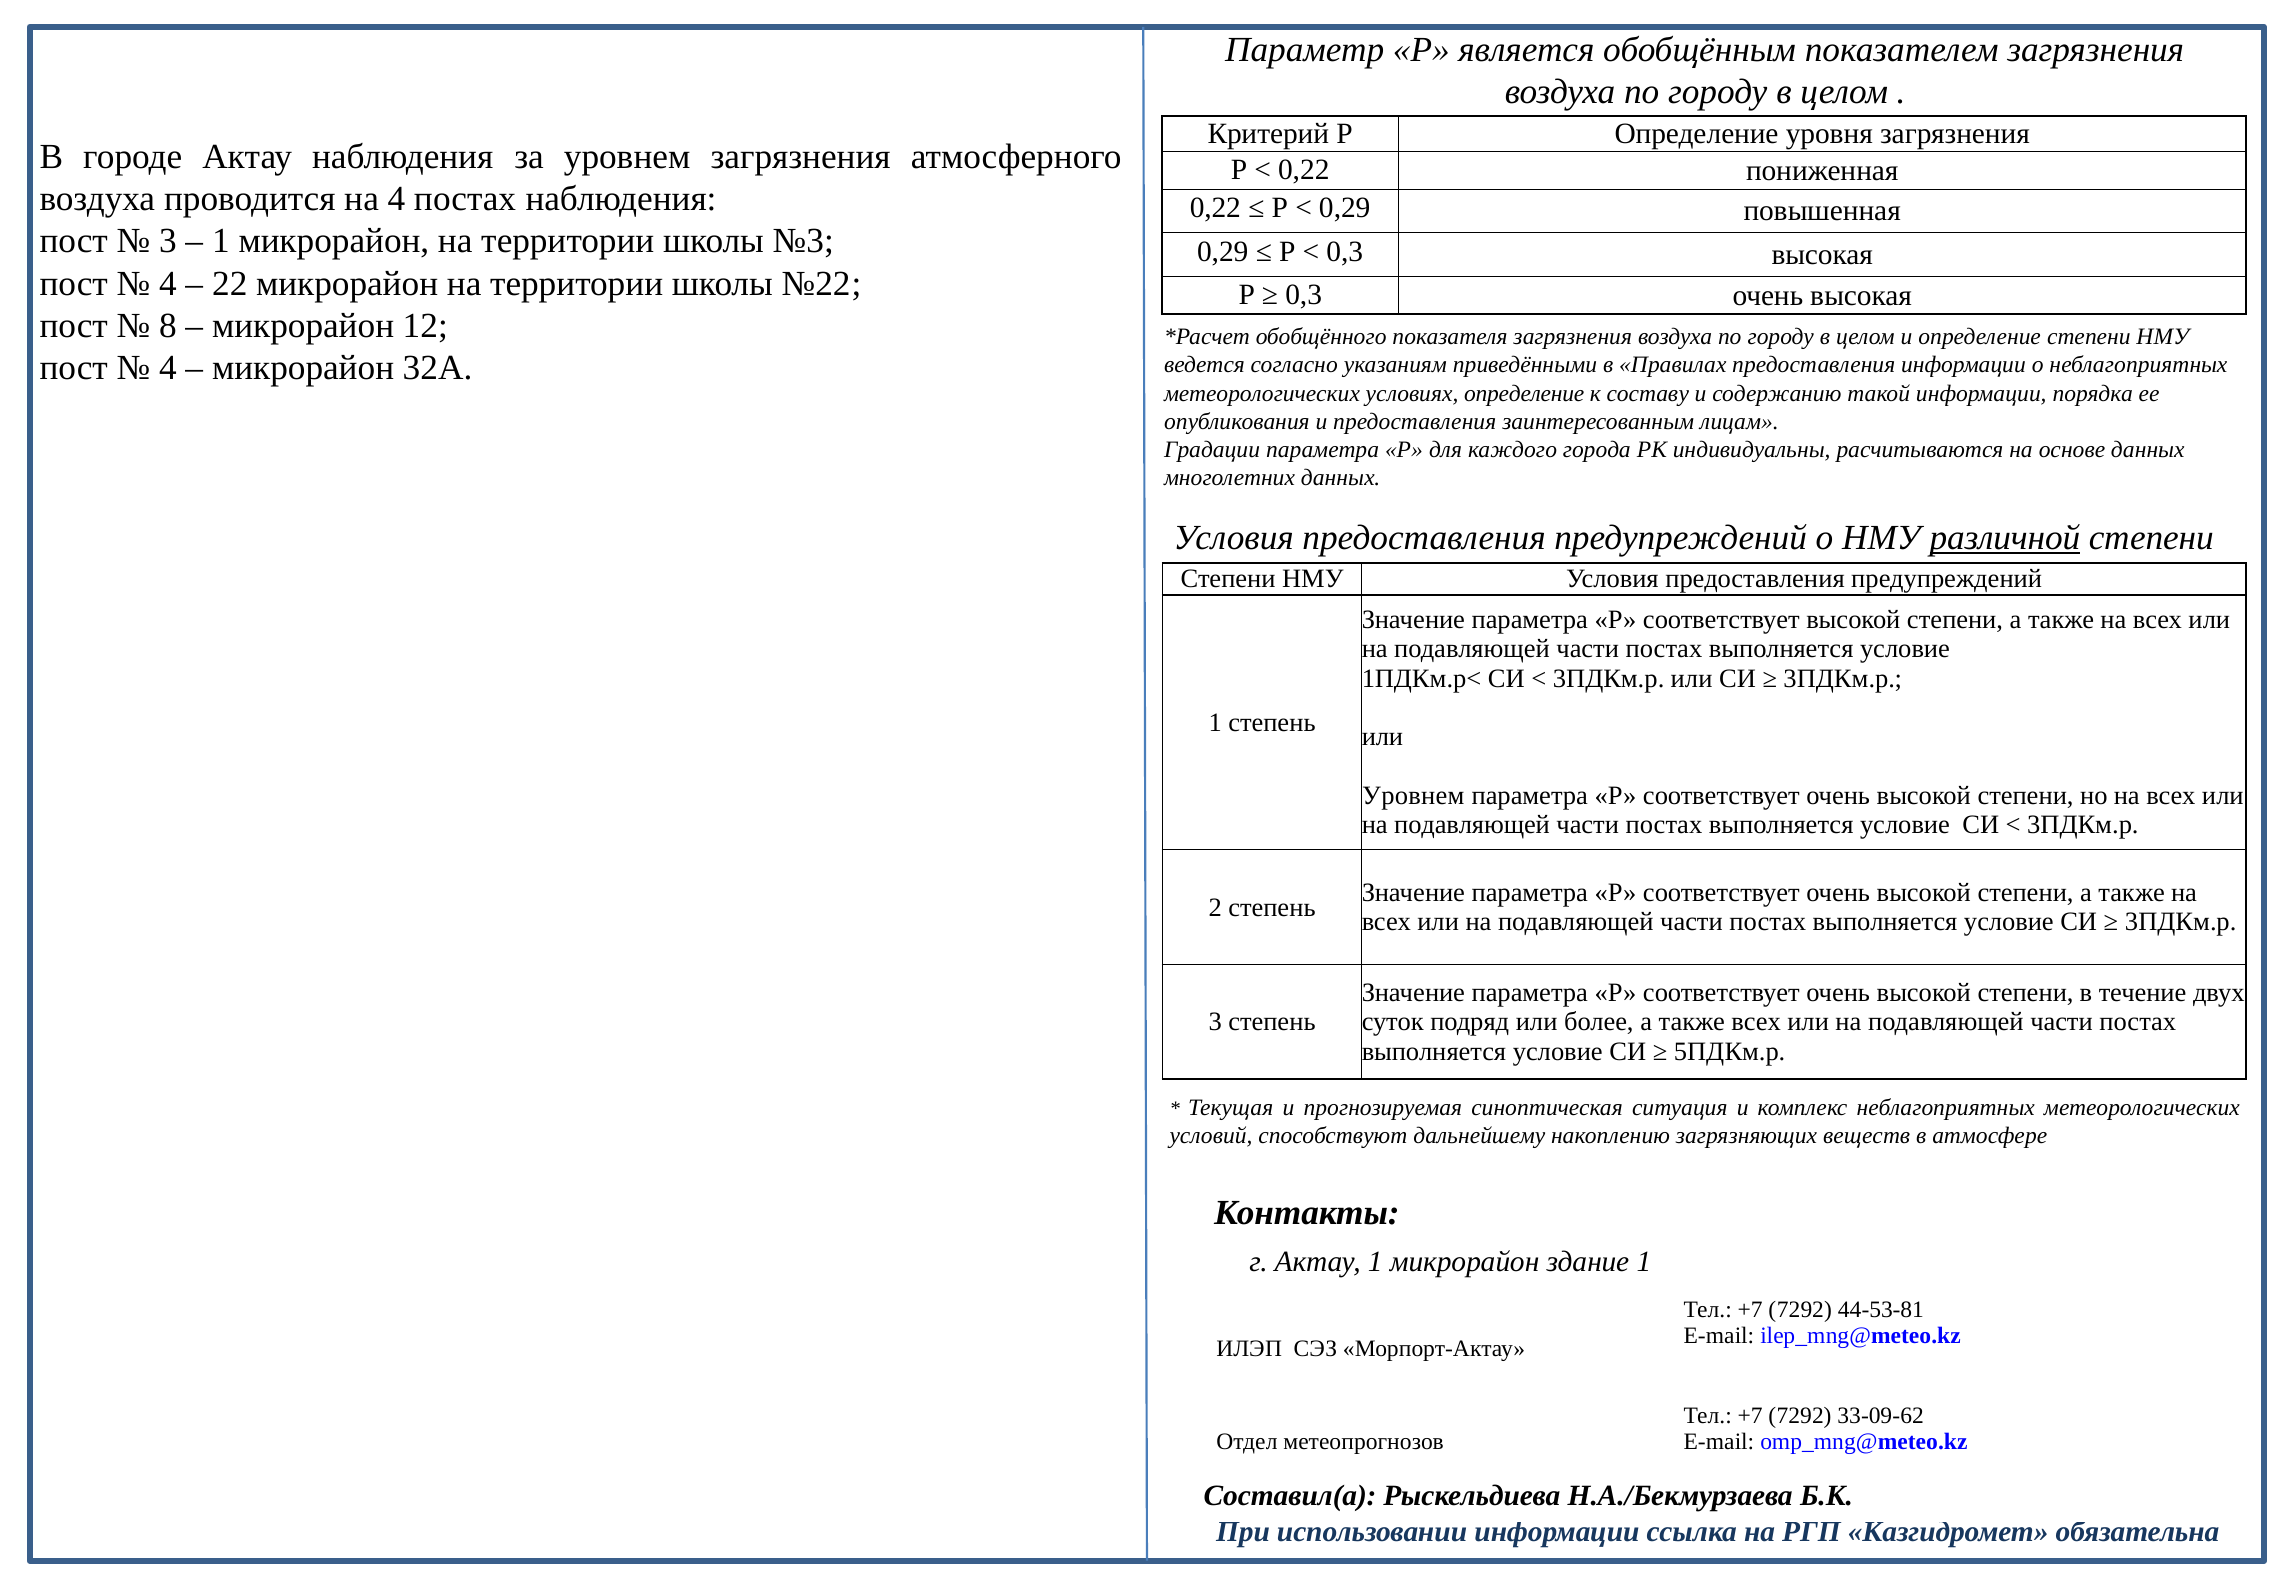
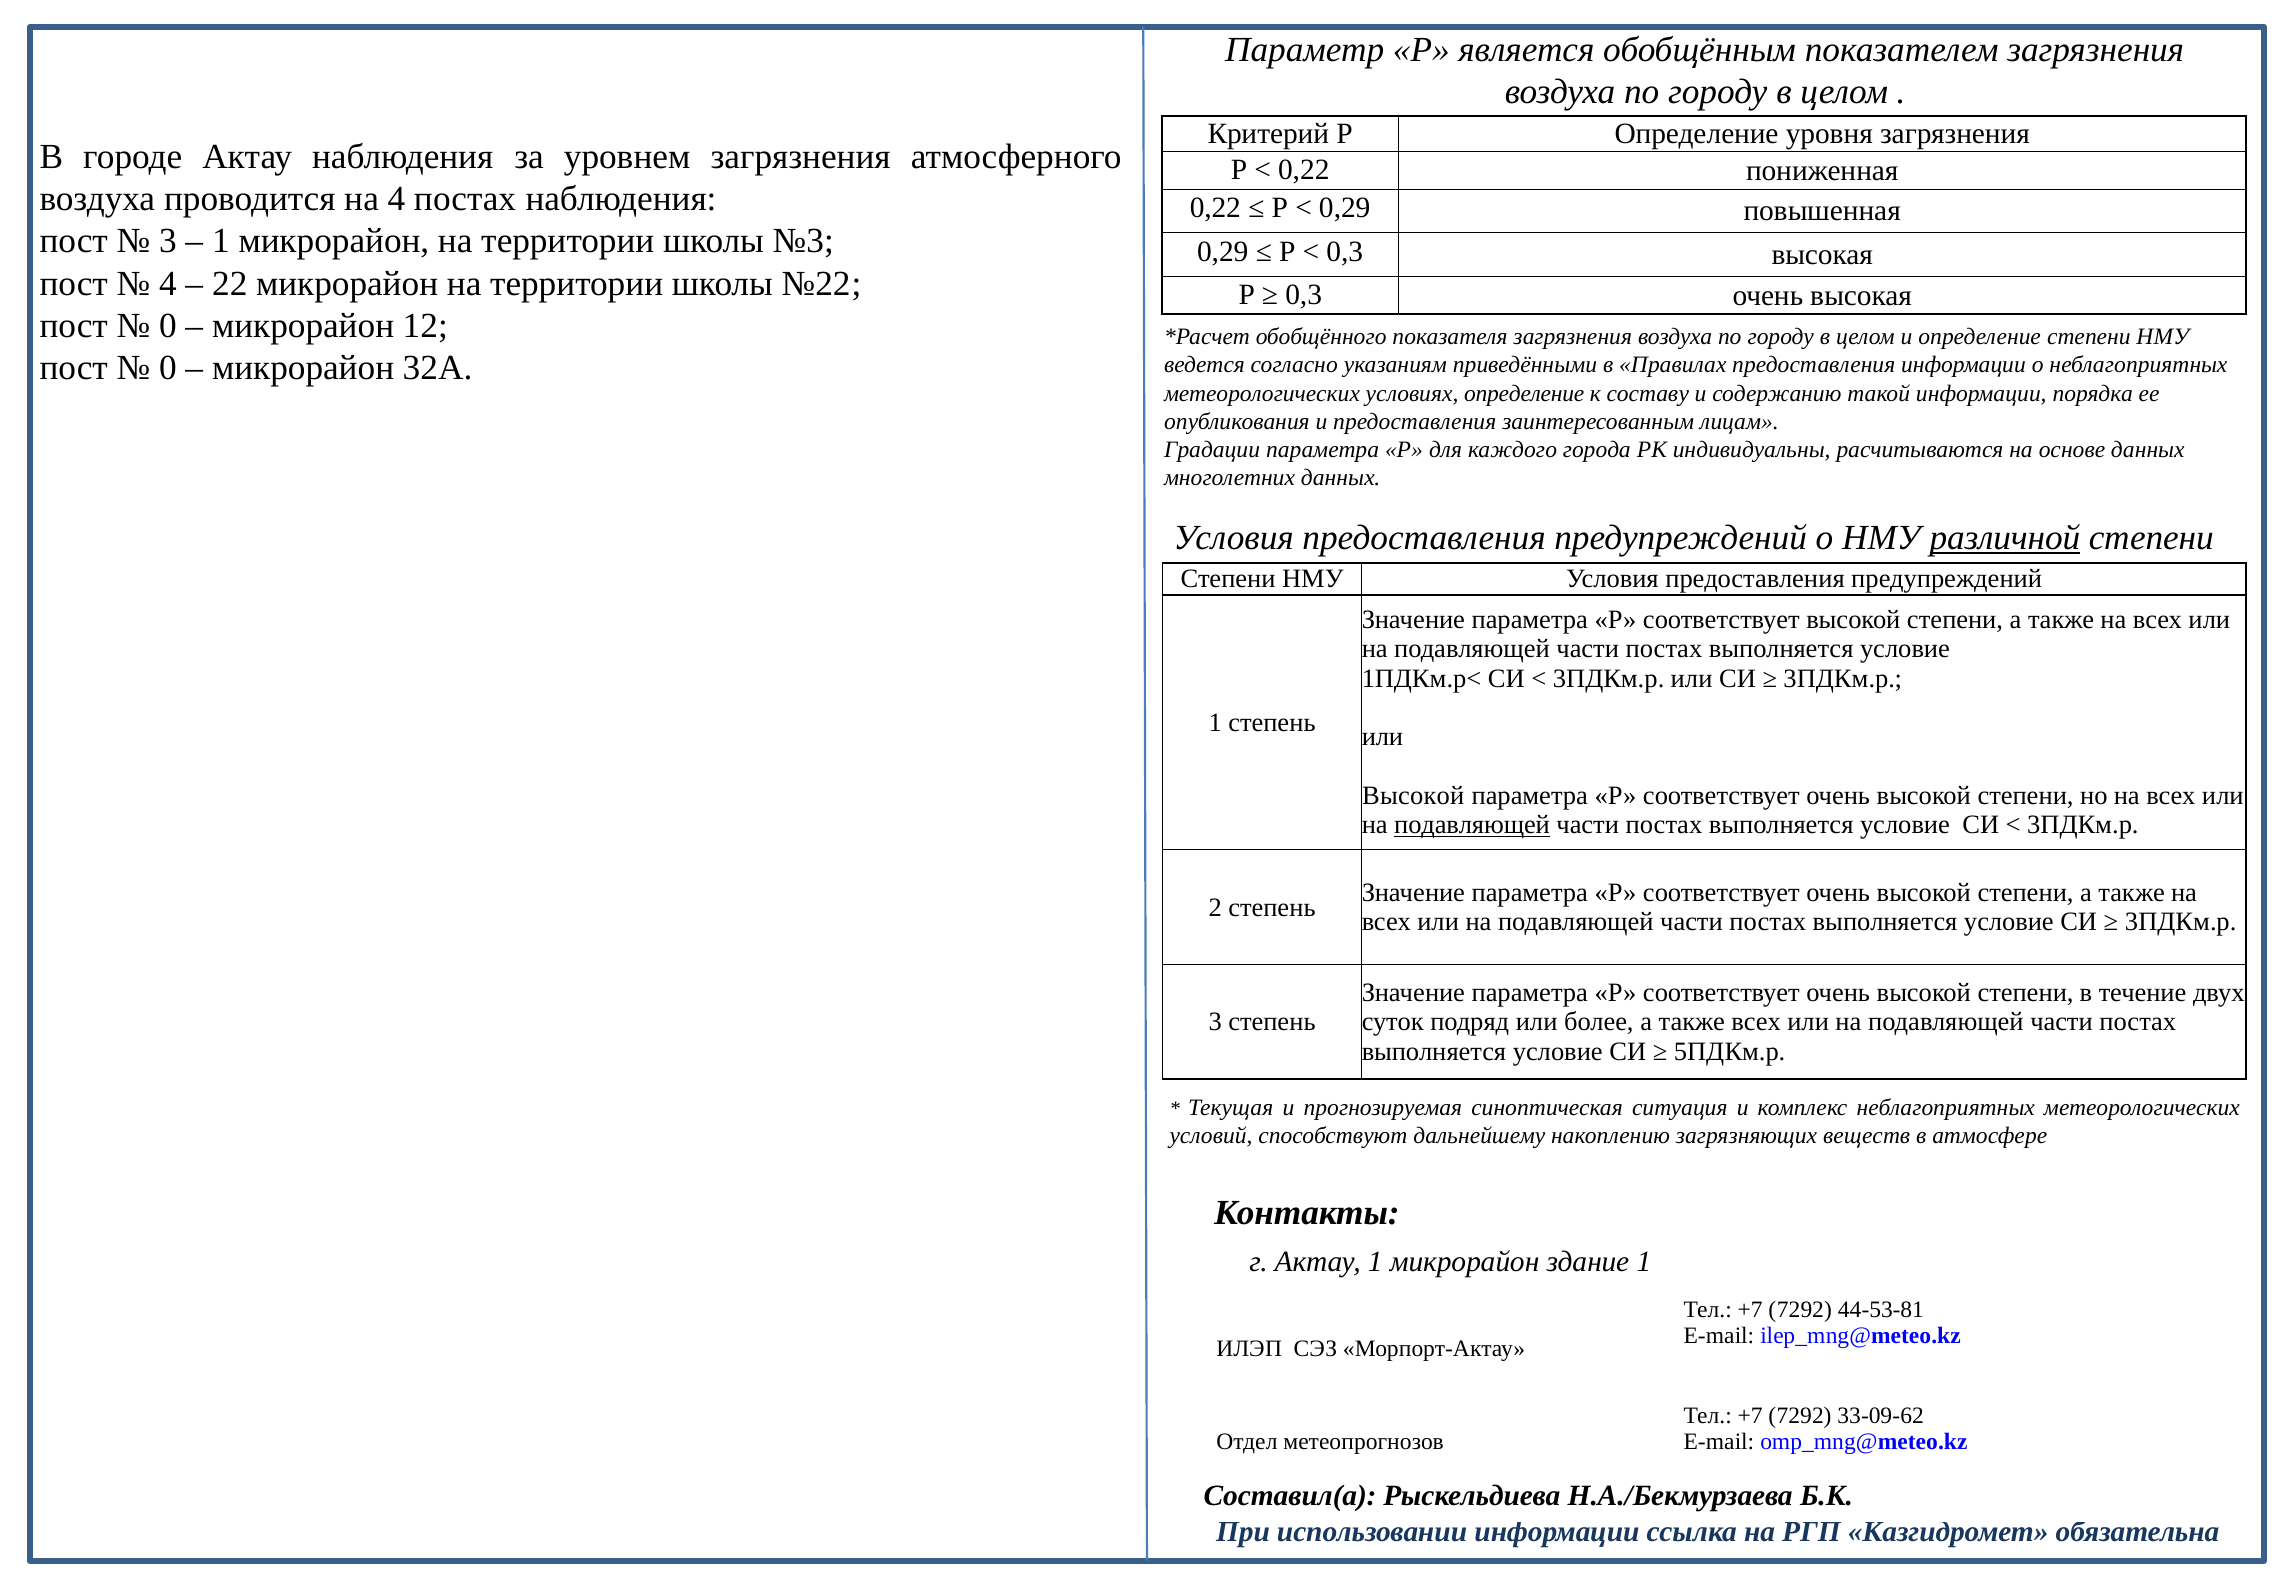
8 at (168, 326): 8 -> 0
4 at (168, 368): 4 -> 0
Уровнем at (1413, 796): Уровнем -> Высокой
подавляющей at (1472, 825) underline: none -> present
